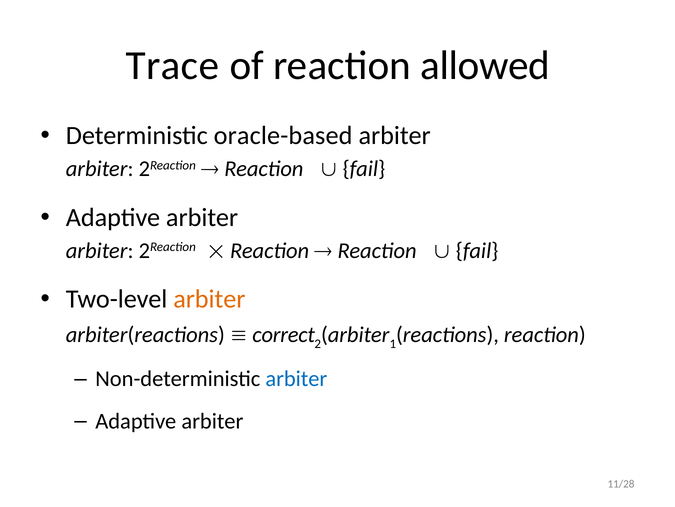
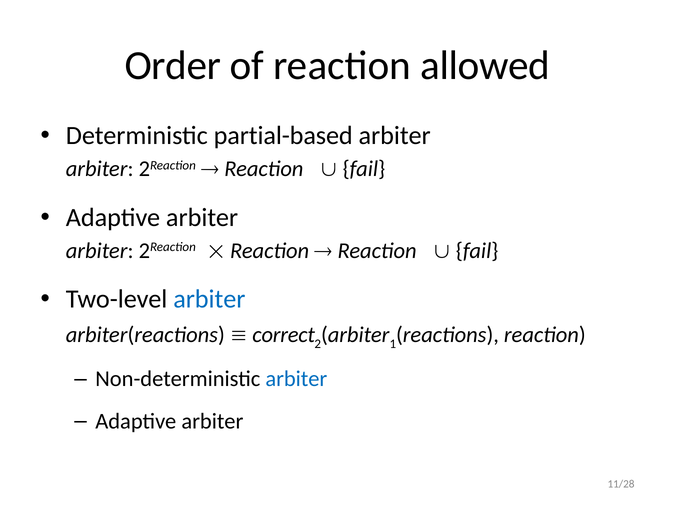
Trace: Trace -> Order
oracle-based: oracle-based -> partial-based
arbiter at (209, 299) colour: orange -> blue
